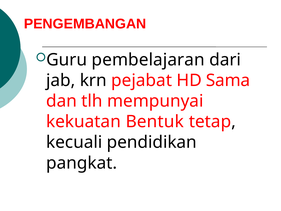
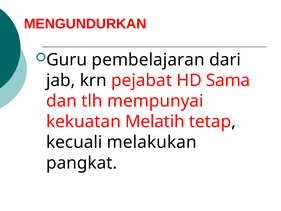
PENGEMBANGAN: PENGEMBANGAN -> MENGUNDURKAN
Bentuk: Bentuk -> Melatih
pendidikan: pendidikan -> melakukan
